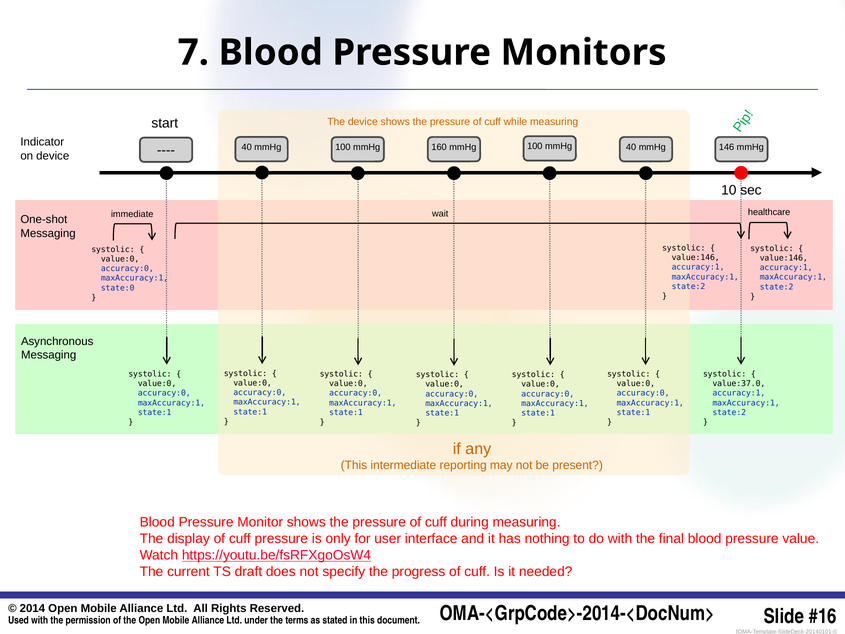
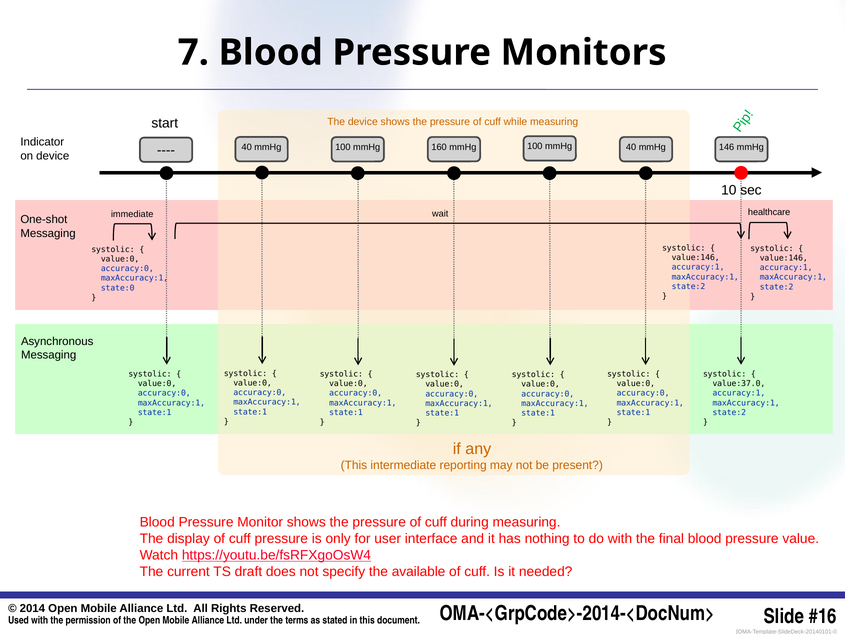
progress: progress -> available
